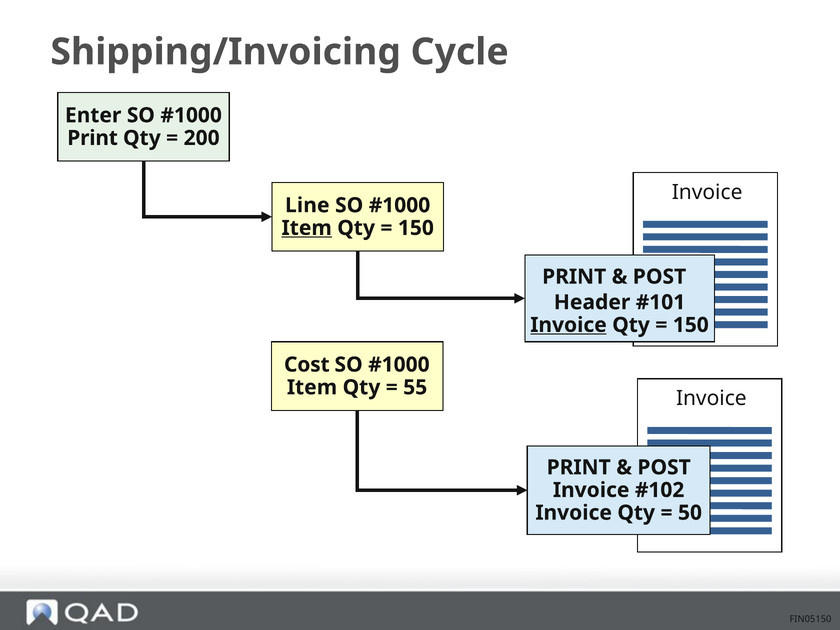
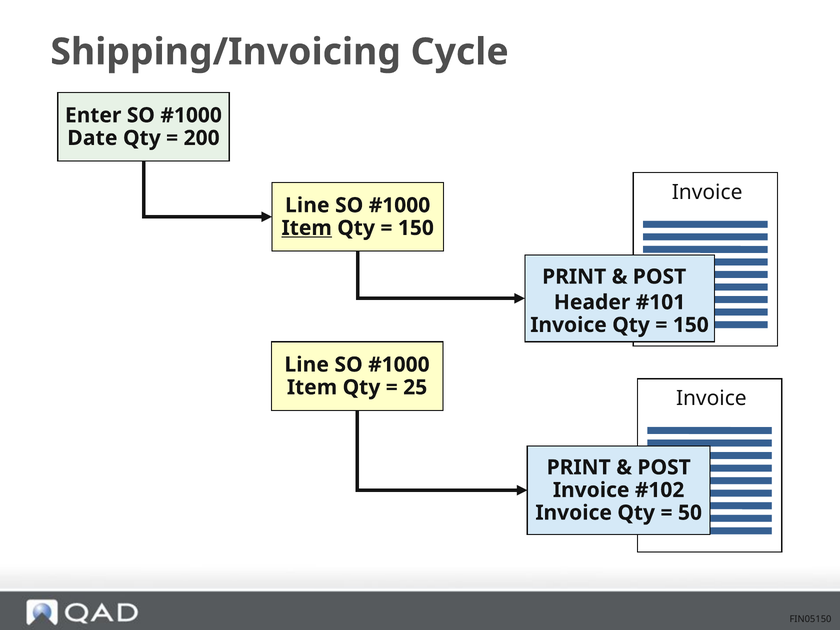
Print at (93, 138): Print -> Date
Invoice at (568, 325) underline: present -> none
Cost at (307, 365): Cost -> Line
55: 55 -> 25
